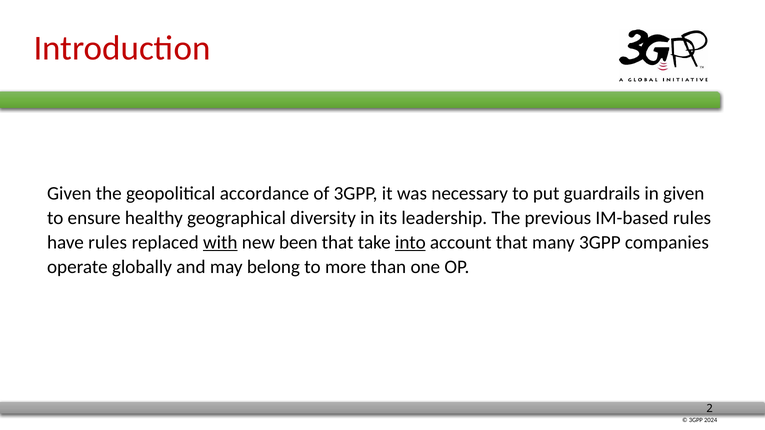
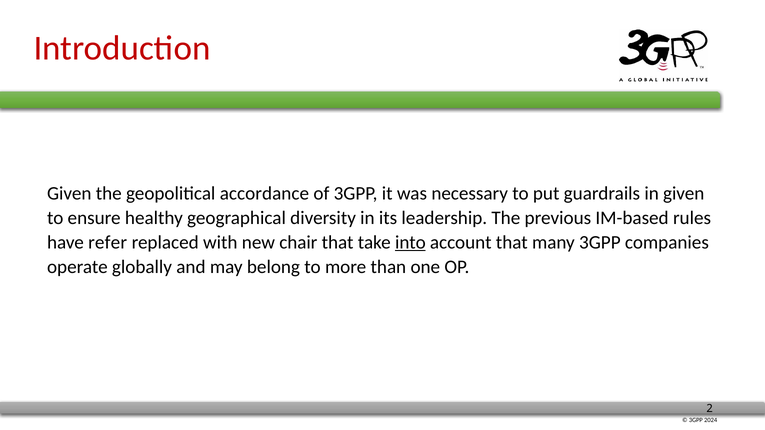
have rules: rules -> refer
with underline: present -> none
been: been -> chair
